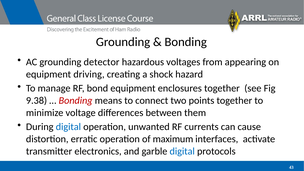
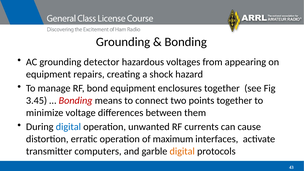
driving: driving -> repairs
9.38: 9.38 -> 3.45
electronics: electronics -> computers
digital at (182, 151) colour: blue -> orange
